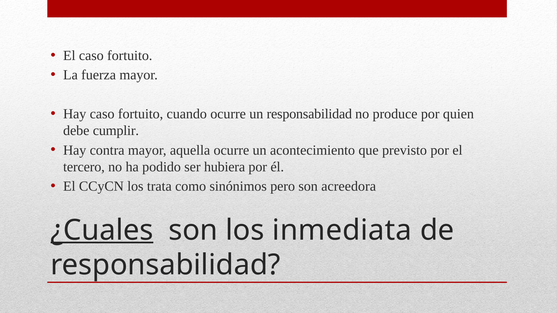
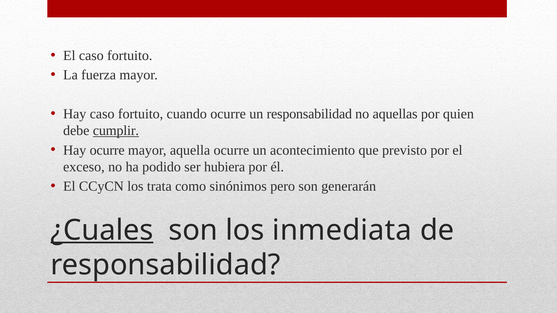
produce: produce -> aquellas
cumplir underline: none -> present
Hay contra: contra -> ocurre
tercero: tercero -> exceso
acreedora: acreedora -> generarán
